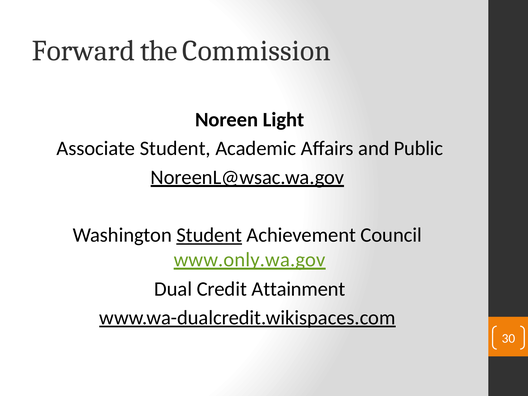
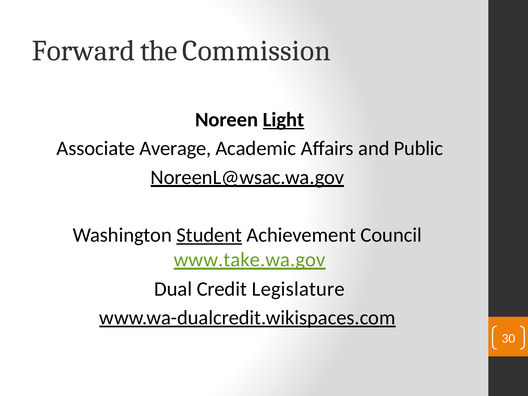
Light underline: none -> present
Associate Student: Student -> Average
www.only.wa.gov: www.only.wa.gov -> www.take.wa.gov
Attainment: Attainment -> Legislature
